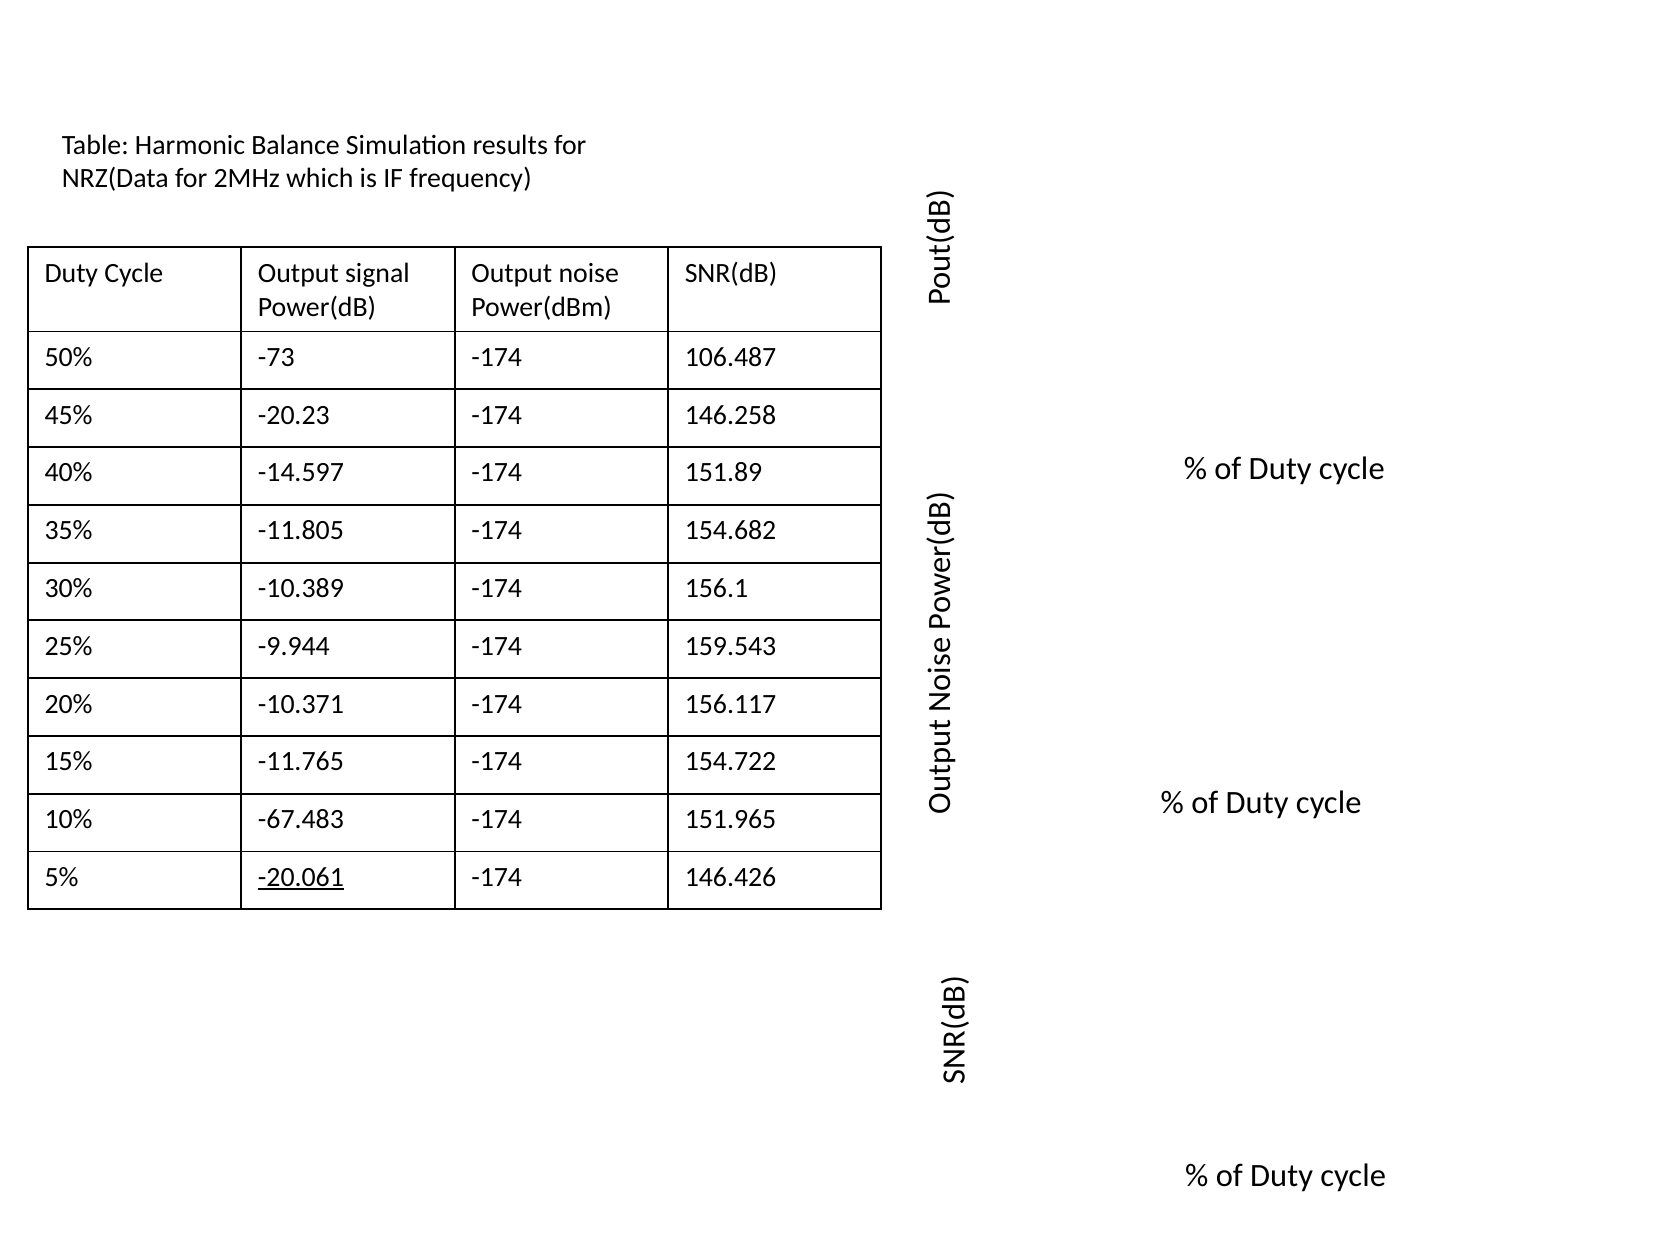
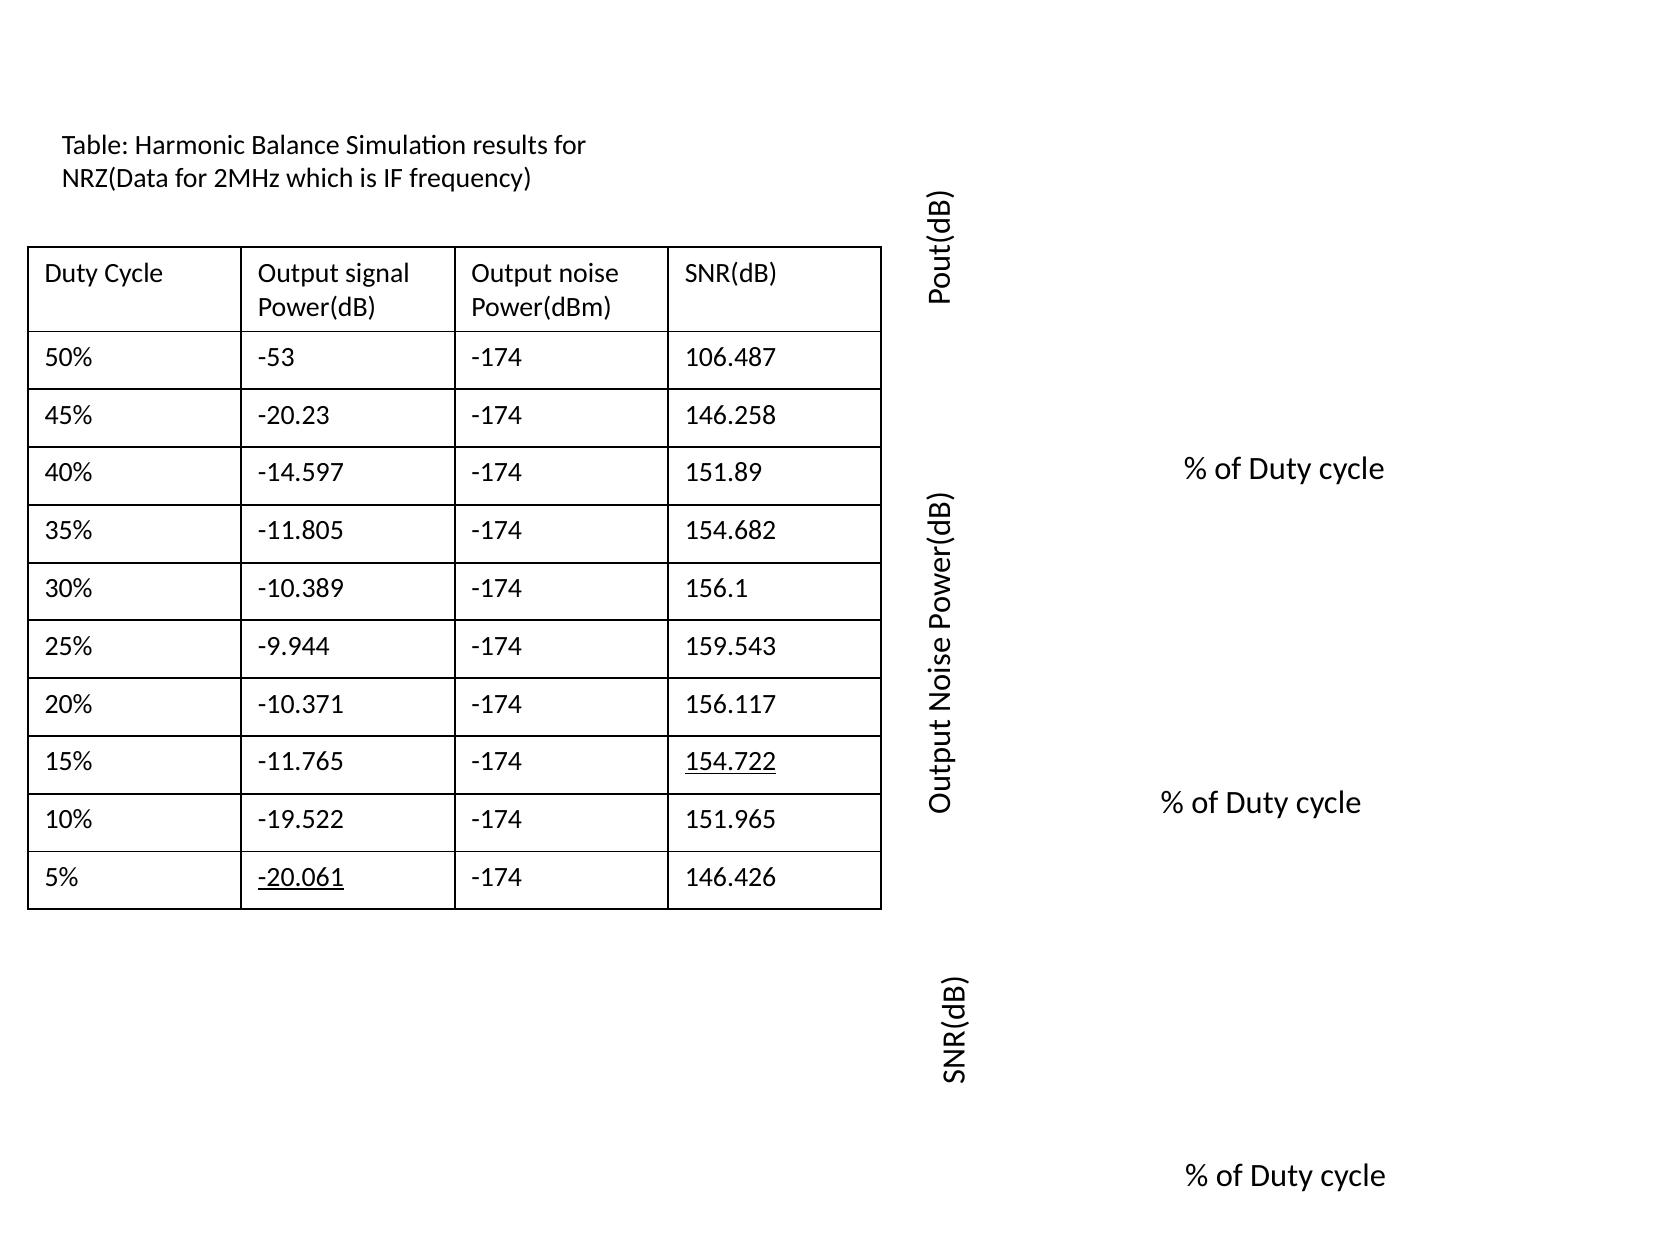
-73: -73 -> -53
154.722 underline: none -> present
-67.483: -67.483 -> -19.522
